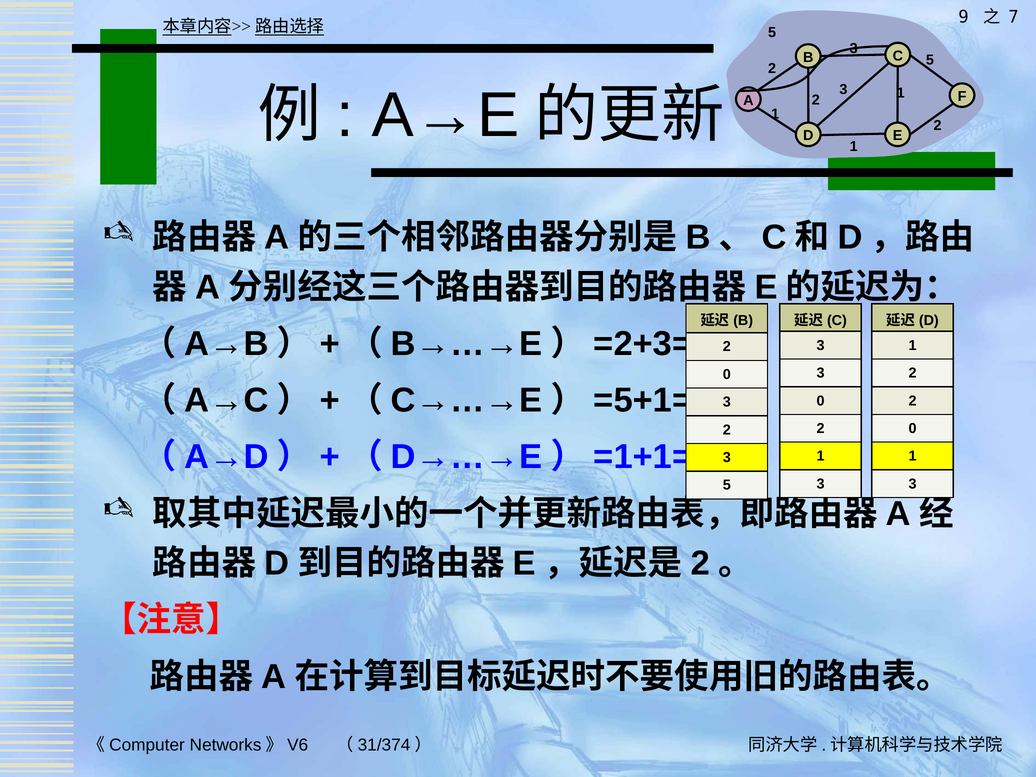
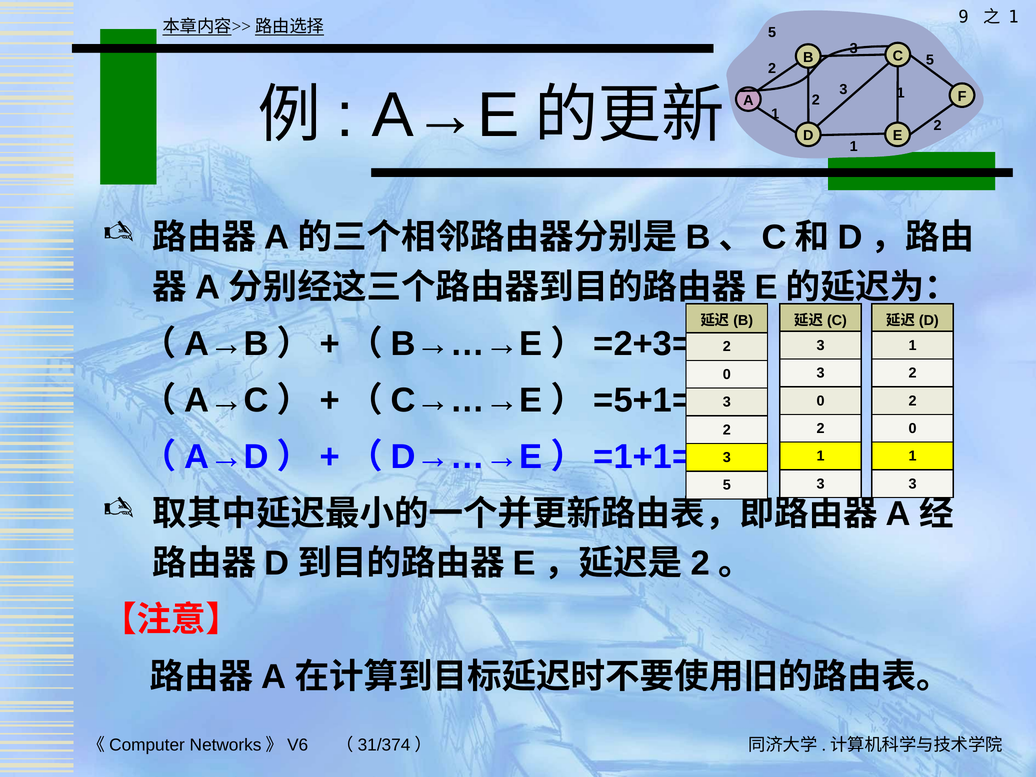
7 at (1013, 17): 7 -> 1
